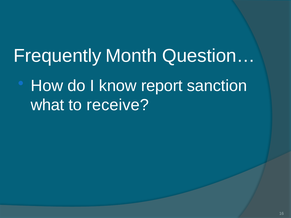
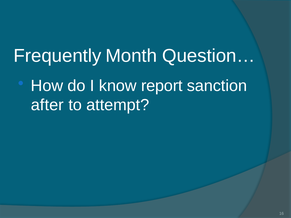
what: what -> after
receive: receive -> attempt
